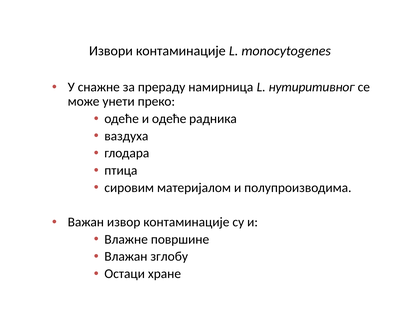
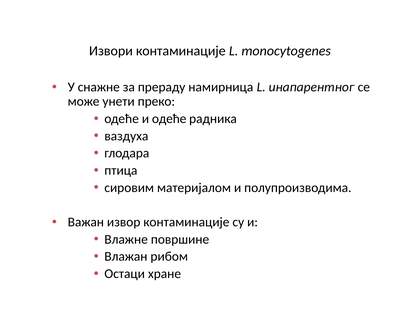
нутиритивног: нутиритивног -> инапарентног
зглобу: зглобу -> рибом
